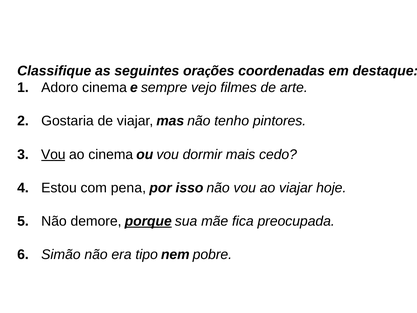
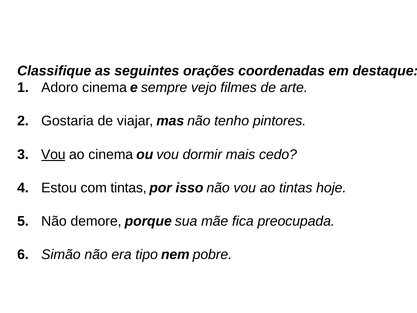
com pena: pena -> tintas
ao viajar: viajar -> tintas
porque underline: present -> none
